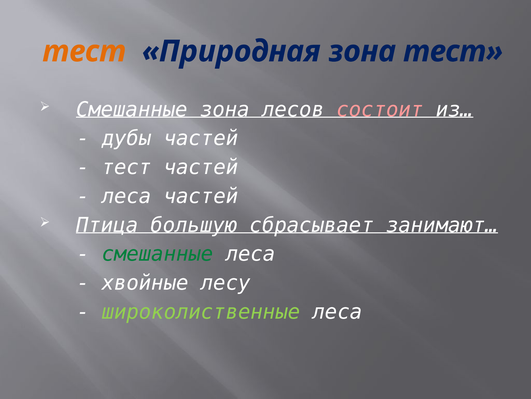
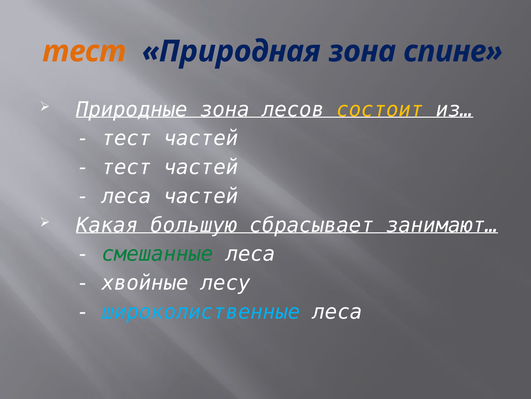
зона тест: тест -> спине
Смешанные at (132, 109): Смешанные -> Природные
состоит colour: pink -> yellow
дубы at (127, 138): дубы -> тест
Птица: Птица -> Какая
широколиственные colour: light green -> light blue
